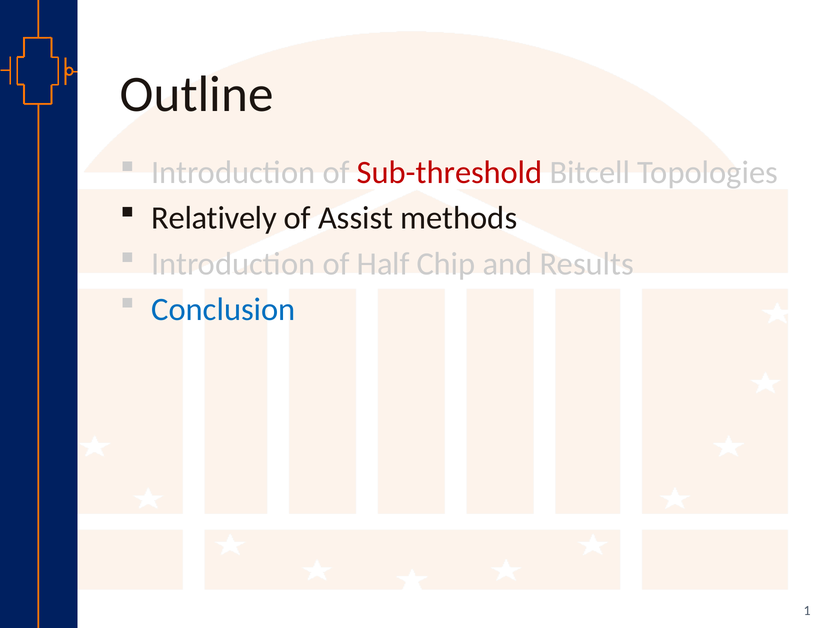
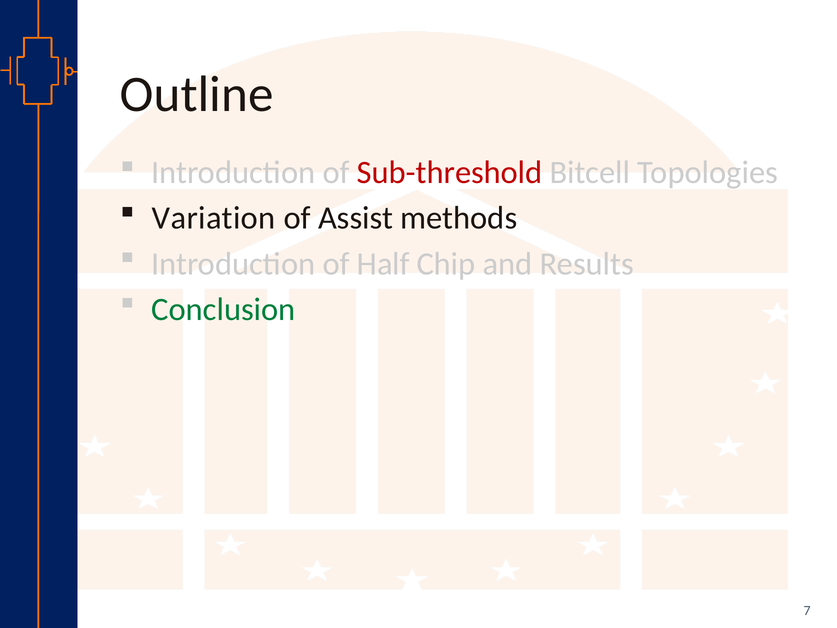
Relatively: Relatively -> Variation
Conclusion colour: blue -> green
1: 1 -> 7
